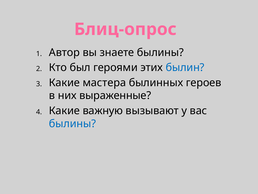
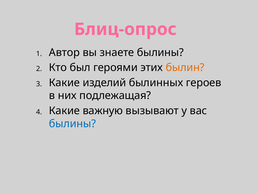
былин colour: blue -> orange
мастера: мастера -> изделий
выраженные: выраженные -> подлежащая
